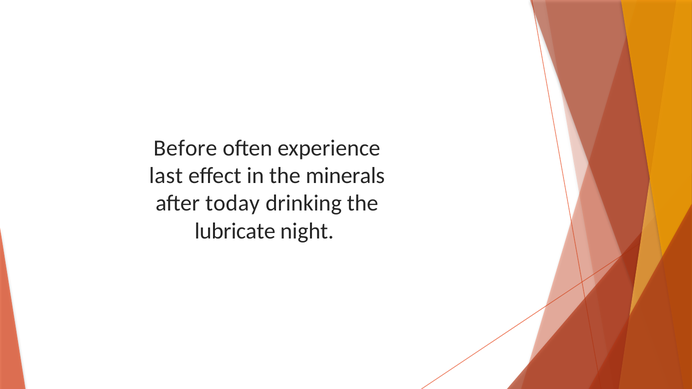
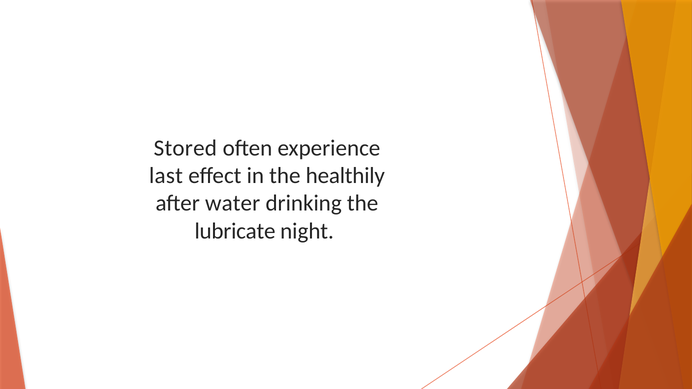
Before: Before -> Stored
minerals: minerals -> healthily
today: today -> water
